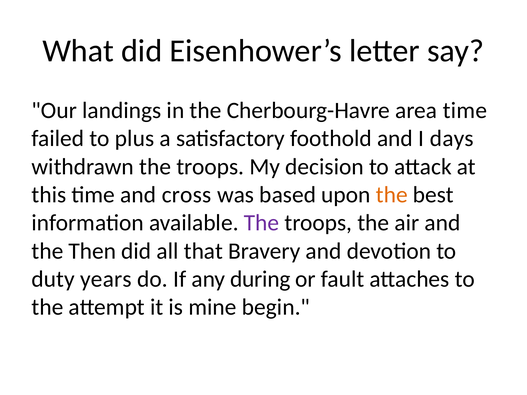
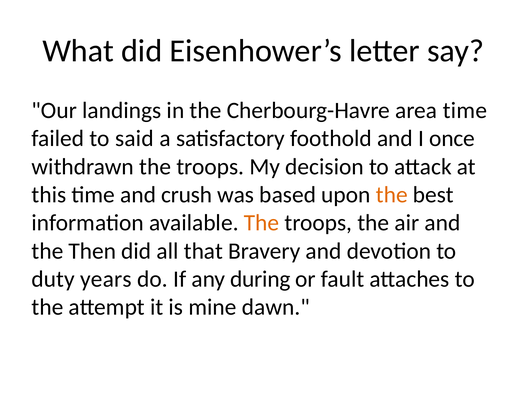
plus: plus -> said
days: days -> once
cross: cross -> crush
The at (262, 223) colour: purple -> orange
begin: begin -> dawn
